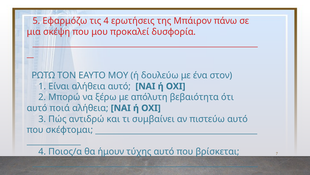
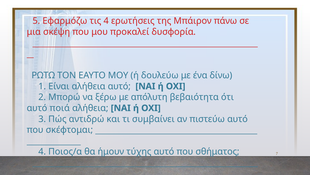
στον: στον -> δίνω
βρίσκεται: βρίσκεται -> σθήματος
